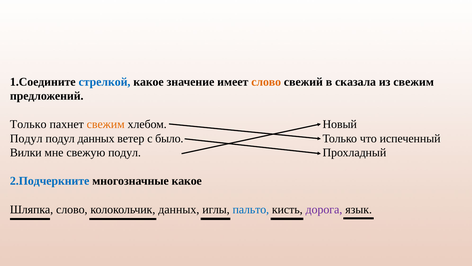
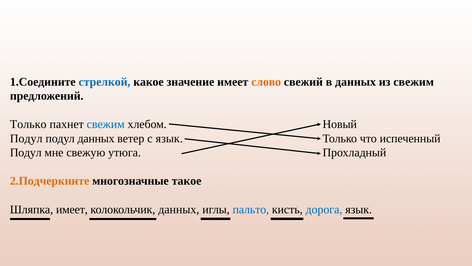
в сказала: сказала -> данных
свежим at (106, 124) colour: orange -> blue
с было: было -> язык
Вилки at (26, 152): Вилки -> Подул
свежую подул: подул -> утюга
2.Подчеркните colour: blue -> orange
многозначные какое: какое -> такое
Шляпка слово: слово -> имеет
дорога colour: purple -> blue
